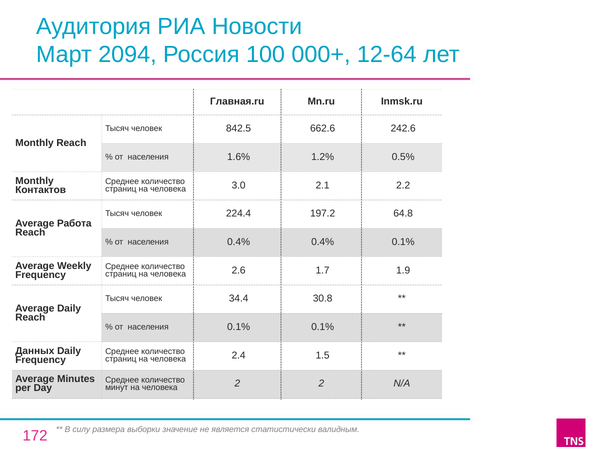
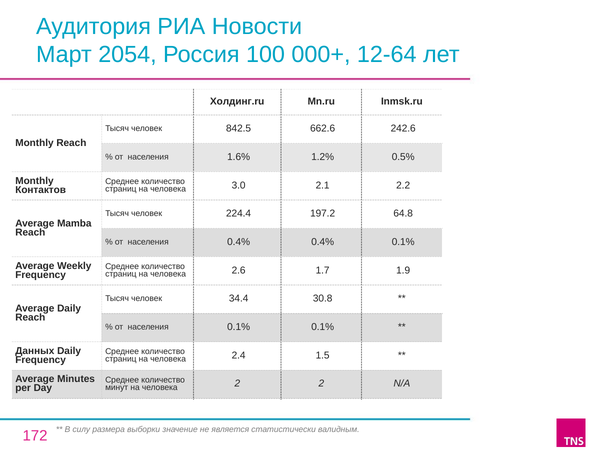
2094: 2094 -> 2054
Главная.ru: Главная.ru -> Холдинг.ru
Работа: Работа -> Mamba
